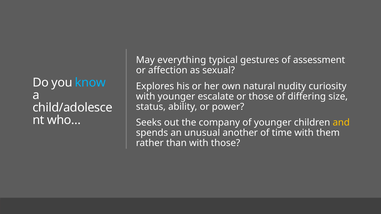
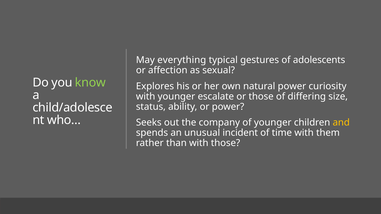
assessment: assessment -> adolescents
know colour: light blue -> light green
natural nudity: nudity -> power
another: another -> incident
